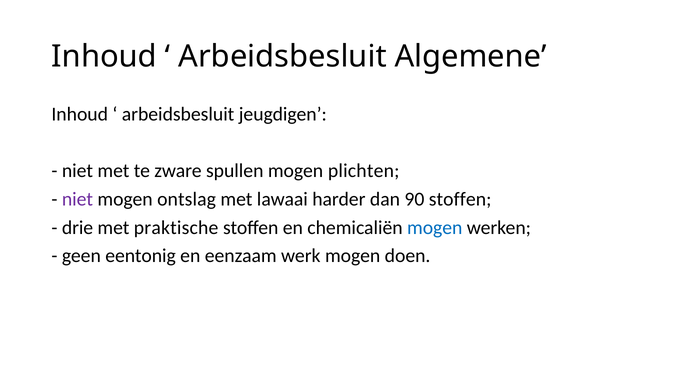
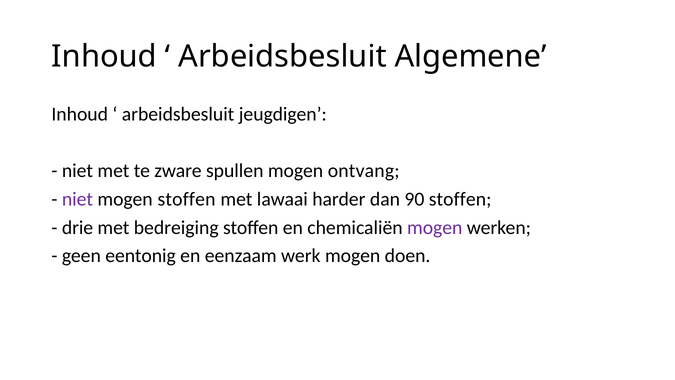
plichten: plichten -> ontvang
mogen ontslag: ontslag -> stoffen
praktische: praktische -> bedreiging
mogen at (435, 227) colour: blue -> purple
